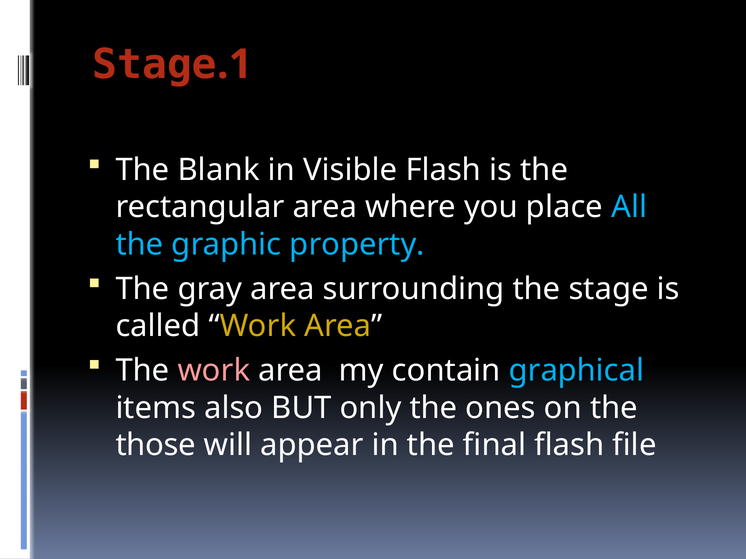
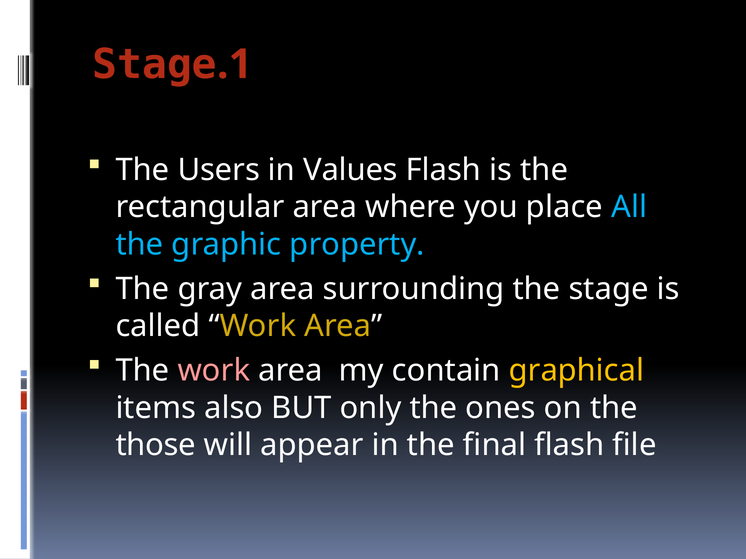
Blank: Blank -> Users
Visible: Visible -> Values
graphical colour: light blue -> yellow
